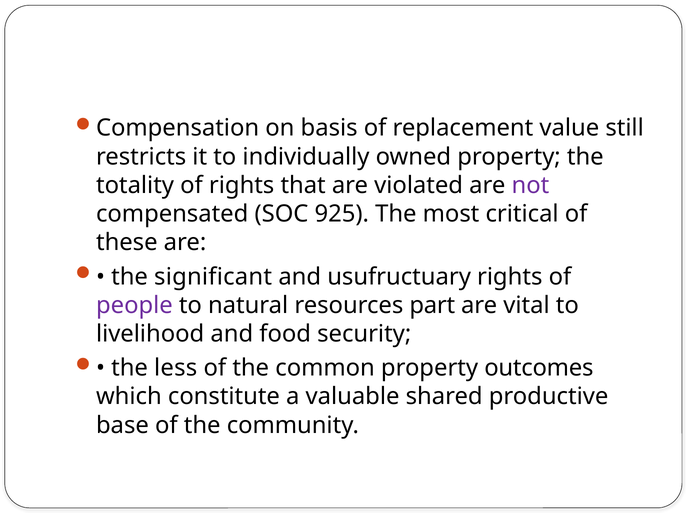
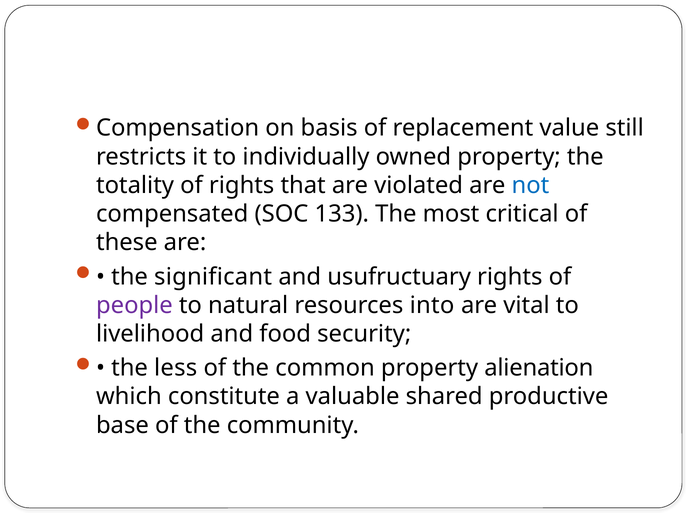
not colour: purple -> blue
925: 925 -> 133
part: part -> into
outcomes: outcomes -> alienation
